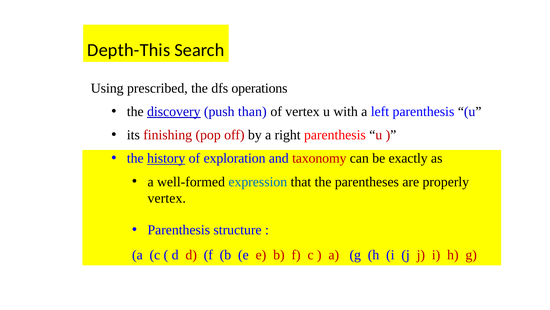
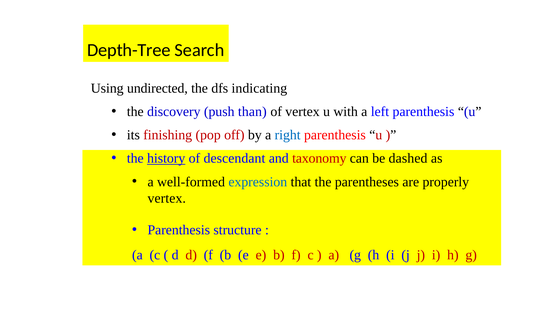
Depth-This: Depth-This -> Depth-Tree
prescribed: prescribed -> undirected
operations: operations -> indicating
discovery underline: present -> none
right colour: black -> blue
exploration: exploration -> descendant
exactly: exactly -> dashed
